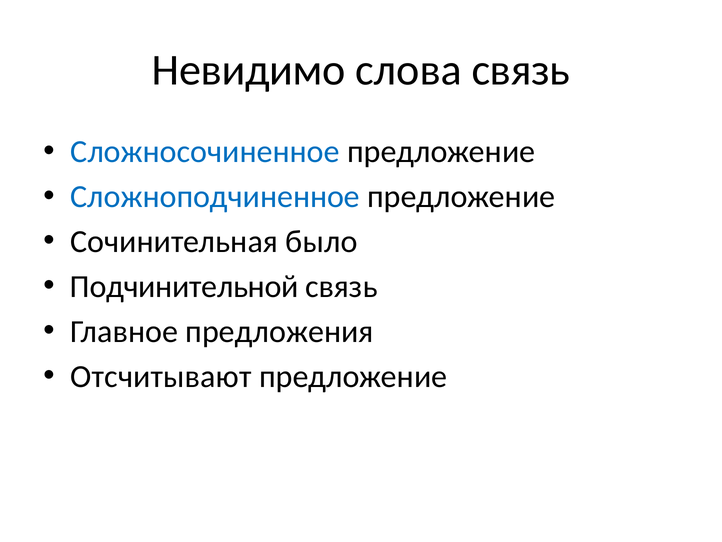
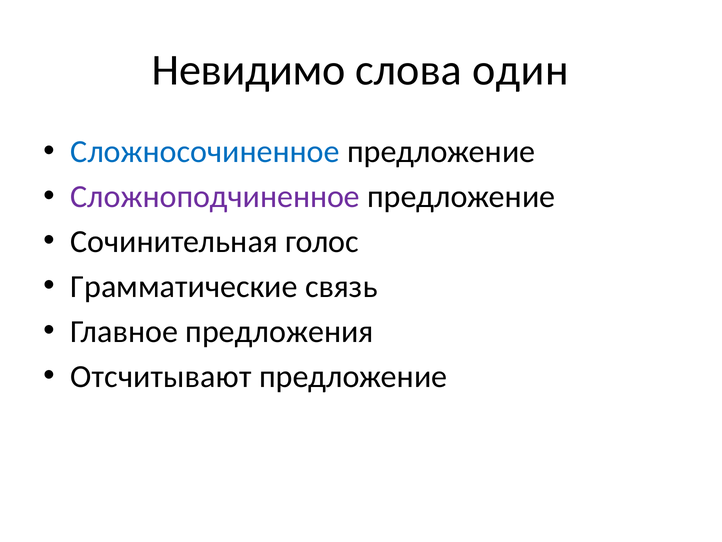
слова связь: связь -> один
Сложноподчиненное colour: blue -> purple
было: было -> голос
Подчинительной: Подчинительной -> Грамматические
